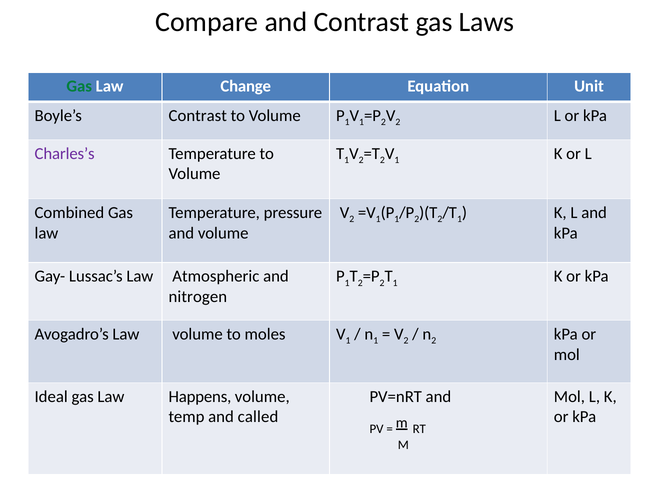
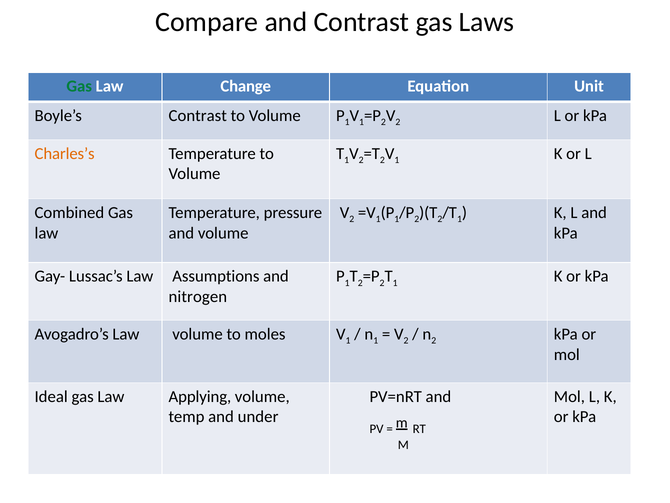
Charles’s colour: purple -> orange
Atmospheric: Atmospheric -> Assumptions
Happens: Happens -> Applying
called: called -> under
